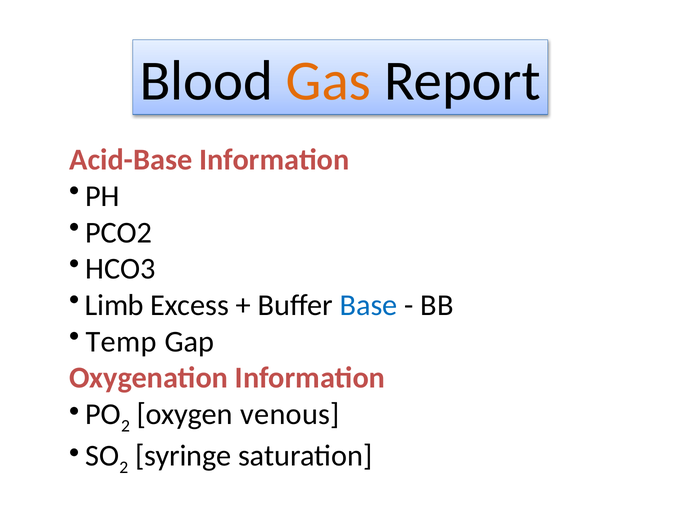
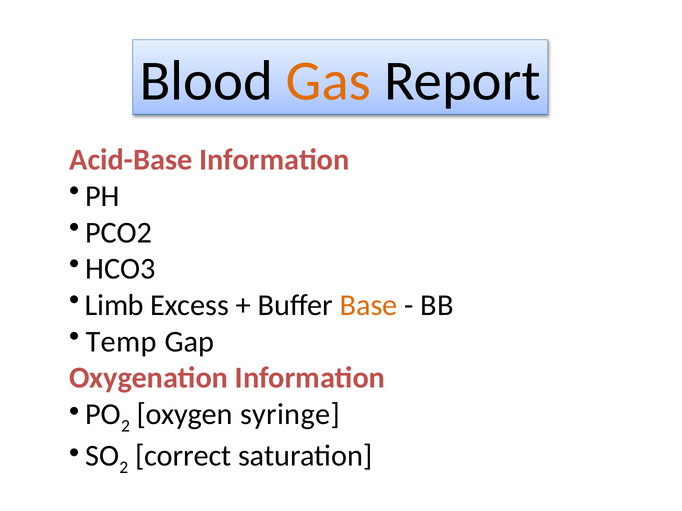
Base colour: blue -> orange
venous: venous -> syringe
syringe: syringe -> correct
